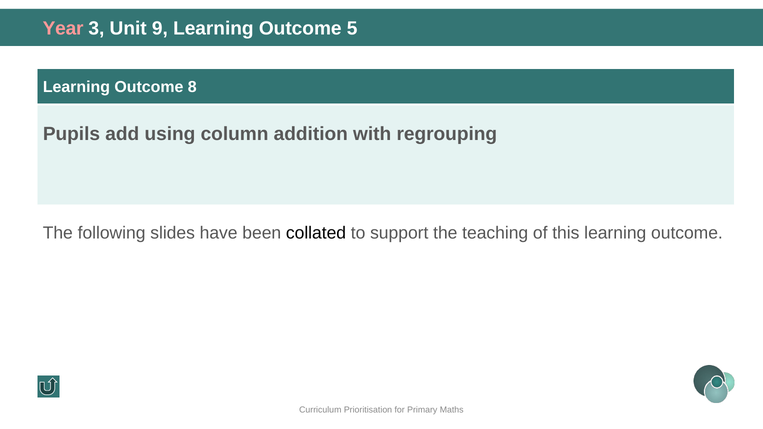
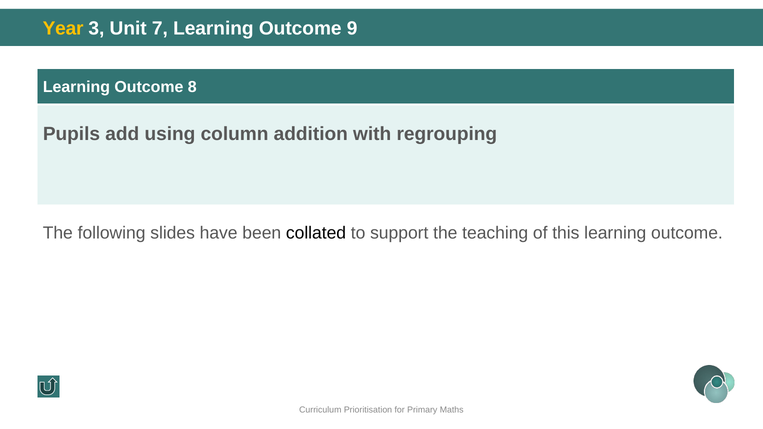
Year colour: pink -> yellow
9: 9 -> 7
5: 5 -> 9
